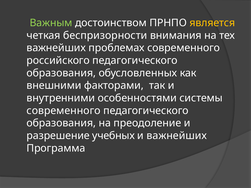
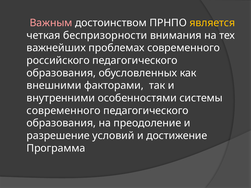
Важным colour: light green -> pink
учебных: учебных -> условий
и важнейших: важнейших -> достижение
